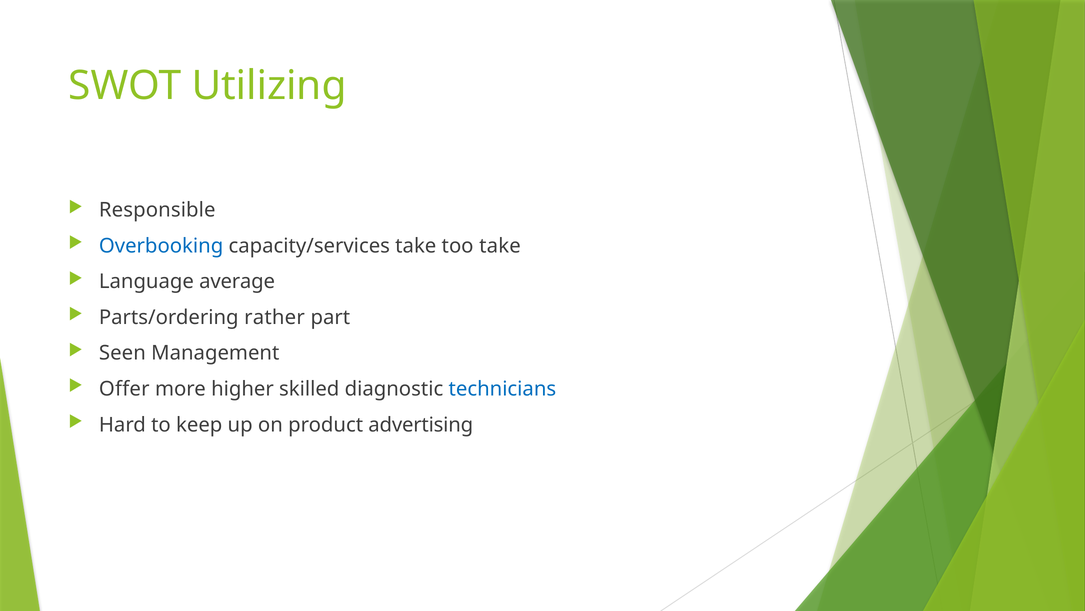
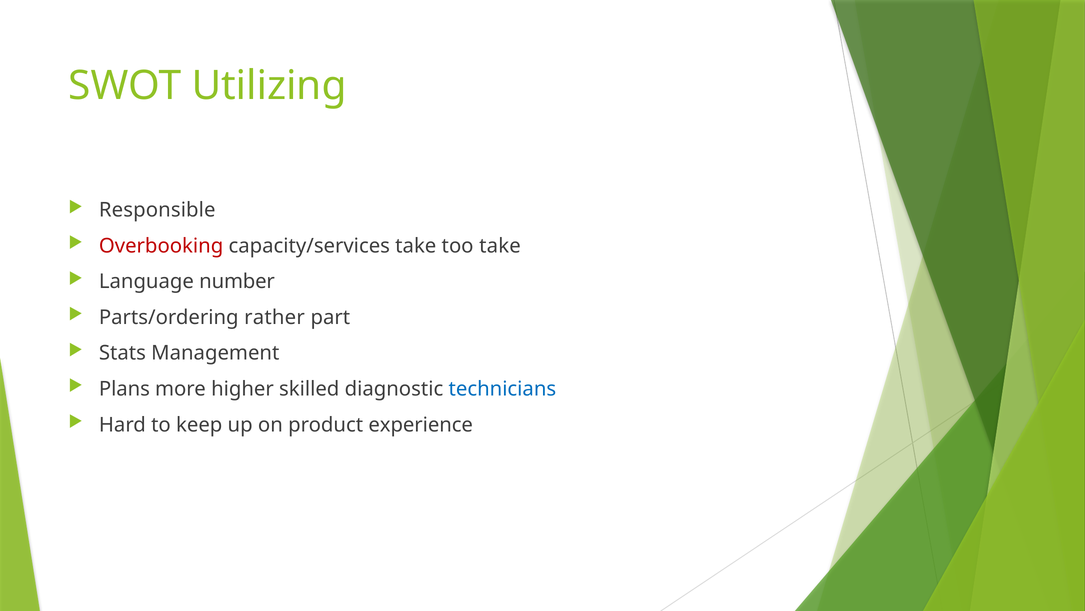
Overbooking colour: blue -> red
average: average -> number
Seen: Seen -> Stats
Offer: Offer -> Plans
advertising: advertising -> experience
